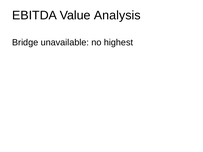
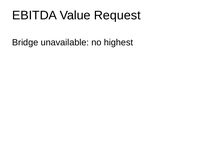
Analysis: Analysis -> Request
